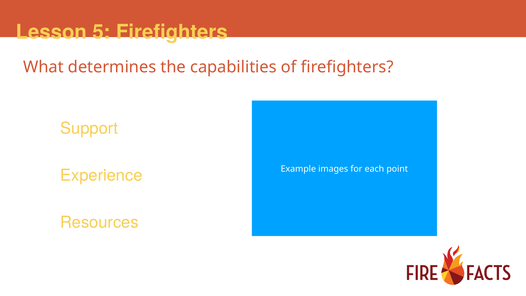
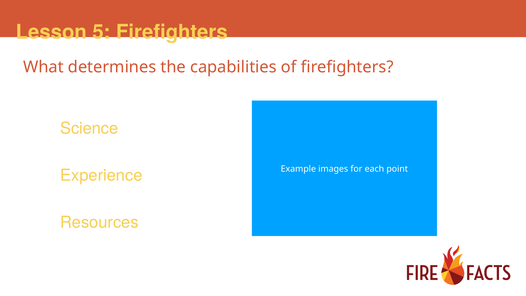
Support: Support -> Science
